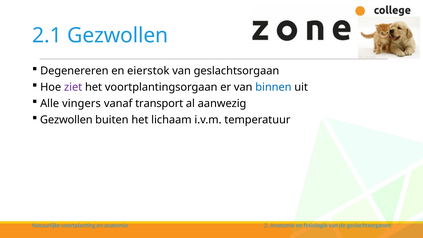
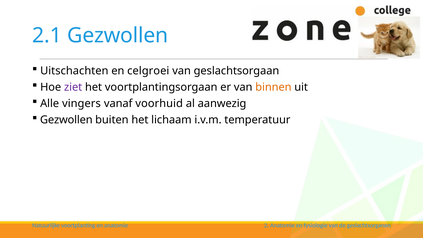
Degenereren: Degenereren -> Uitschachten
eierstok: eierstok -> celgroei
binnen colour: blue -> orange
transport: transport -> voorhuid
